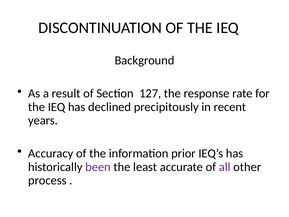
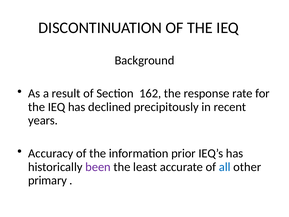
127: 127 -> 162
all colour: purple -> blue
process: process -> primary
